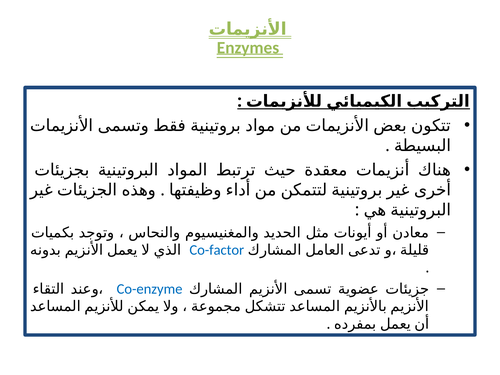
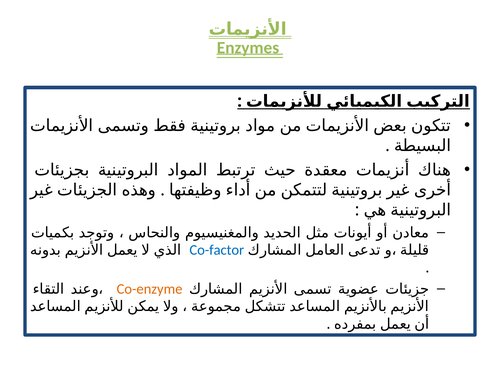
Co-enzyme colour: blue -> orange
